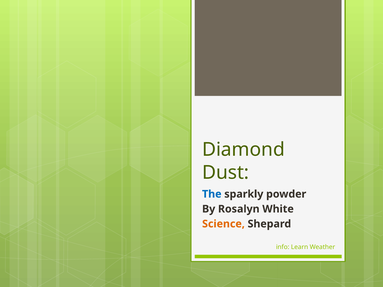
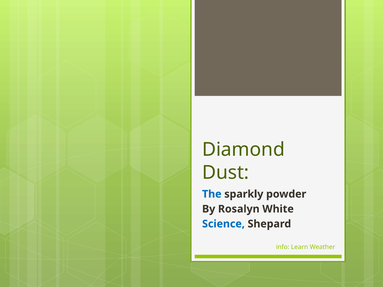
Science colour: orange -> blue
